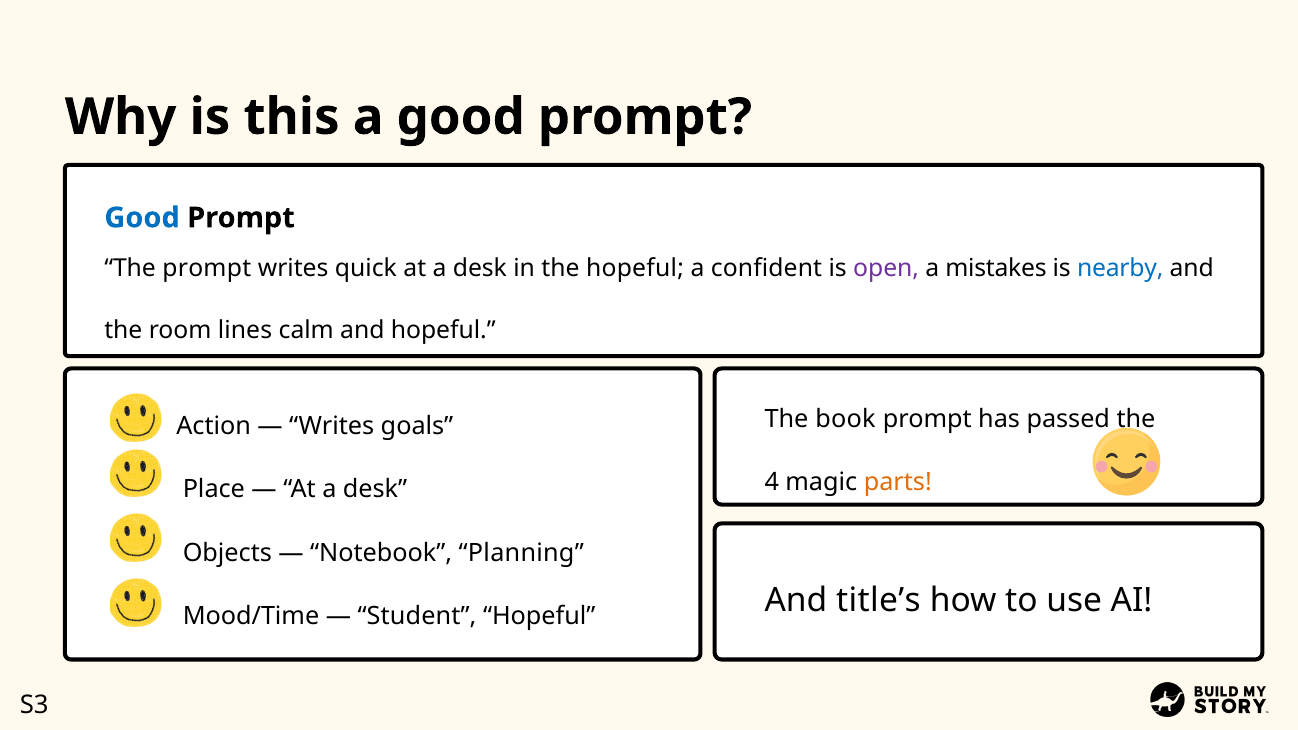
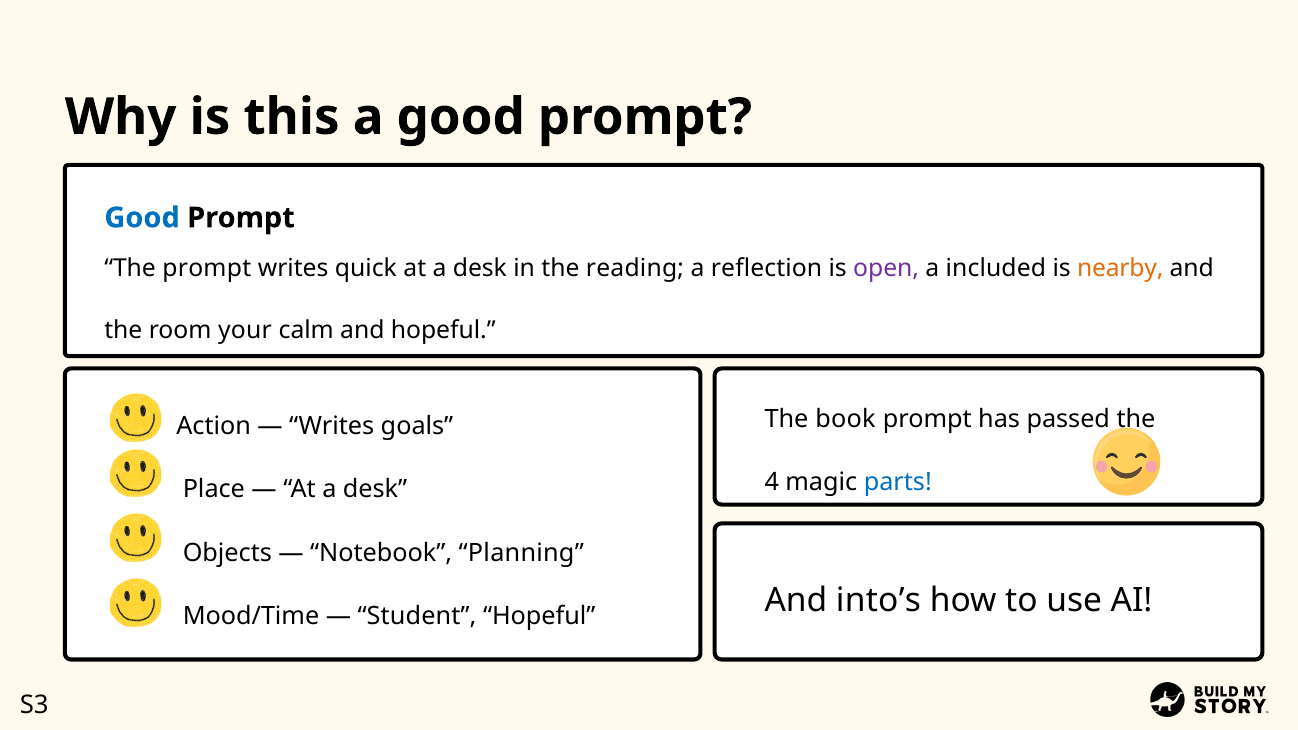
the hopeful: hopeful -> reading
confident: confident -> reflection
mistakes: mistakes -> included
nearby colour: blue -> orange
lines: lines -> your
parts colour: orange -> blue
title’s: title’s -> into’s
